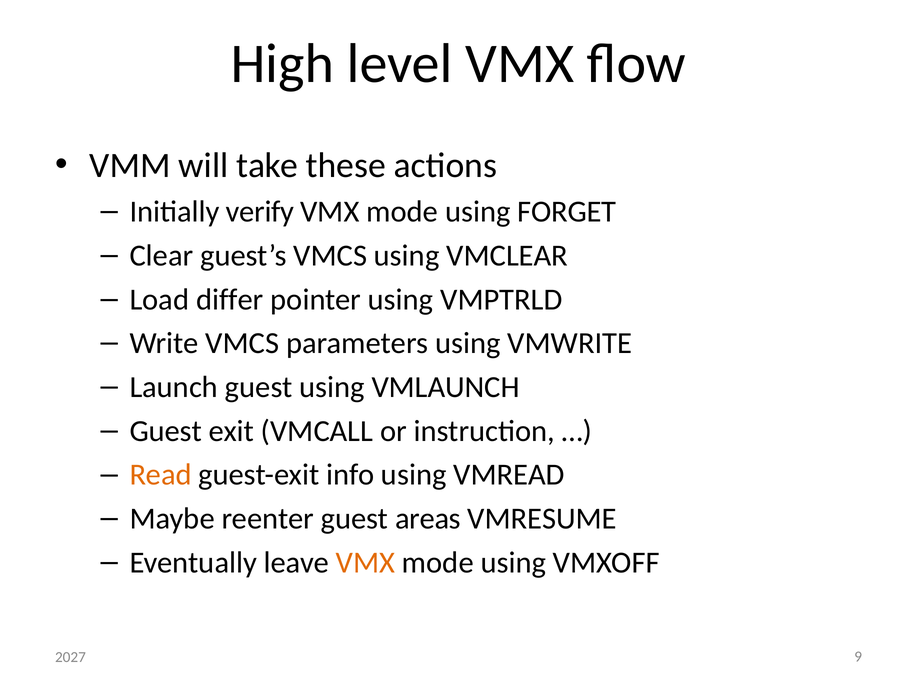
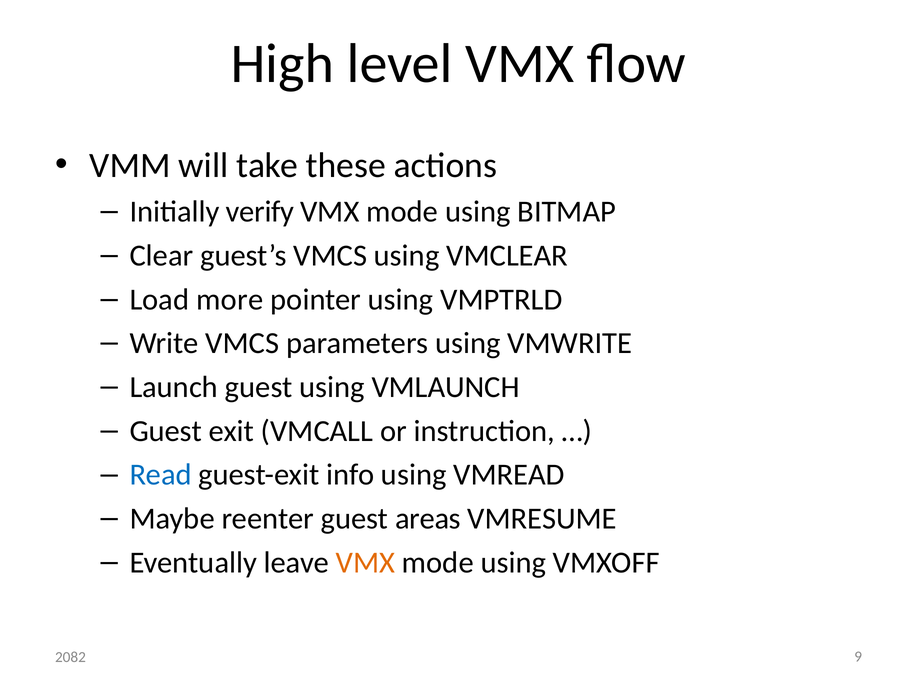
FORGET: FORGET -> BITMAP
differ: differ -> more
Read colour: orange -> blue
2027: 2027 -> 2082
